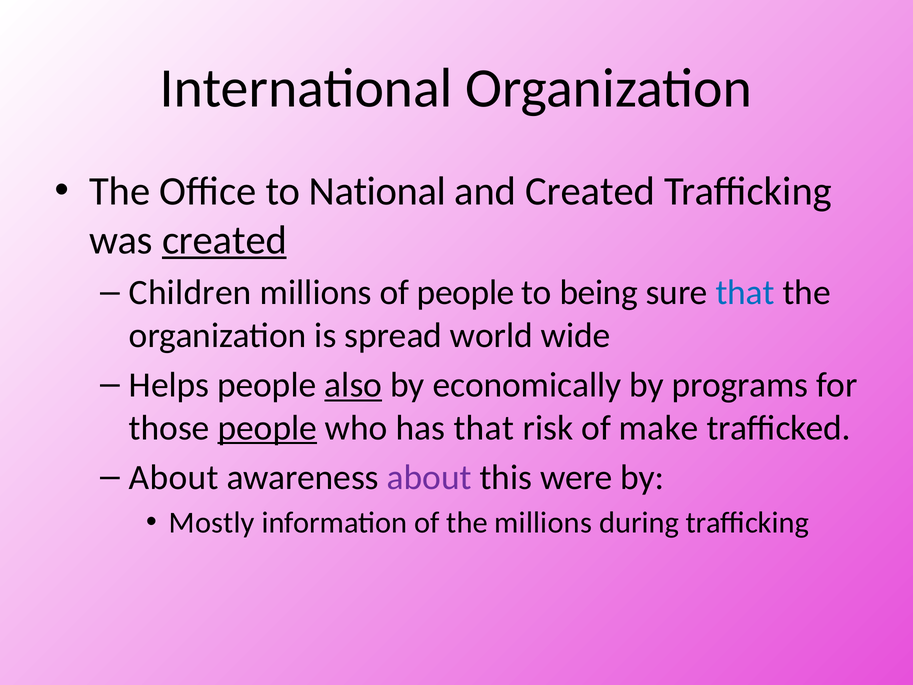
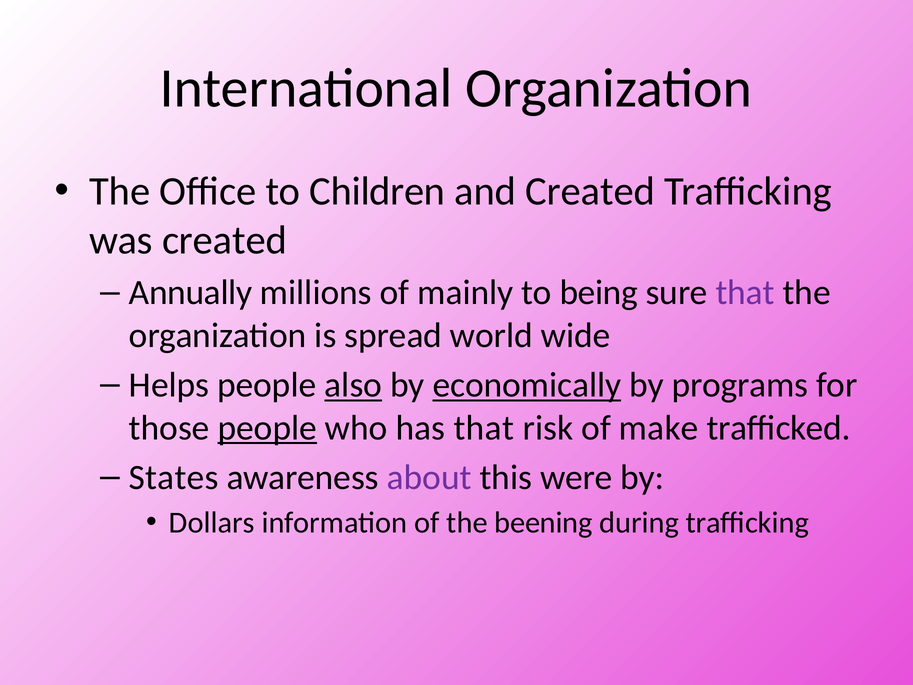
National: National -> Children
created at (224, 240) underline: present -> none
Children: Children -> Annually
of people: people -> mainly
that at (745, 293) colour: blue -> purple
economically underline: none -> present
About at (174, 477): About -> States
Mostly: Mostly -> Dollars
the millions: millions -> beening
